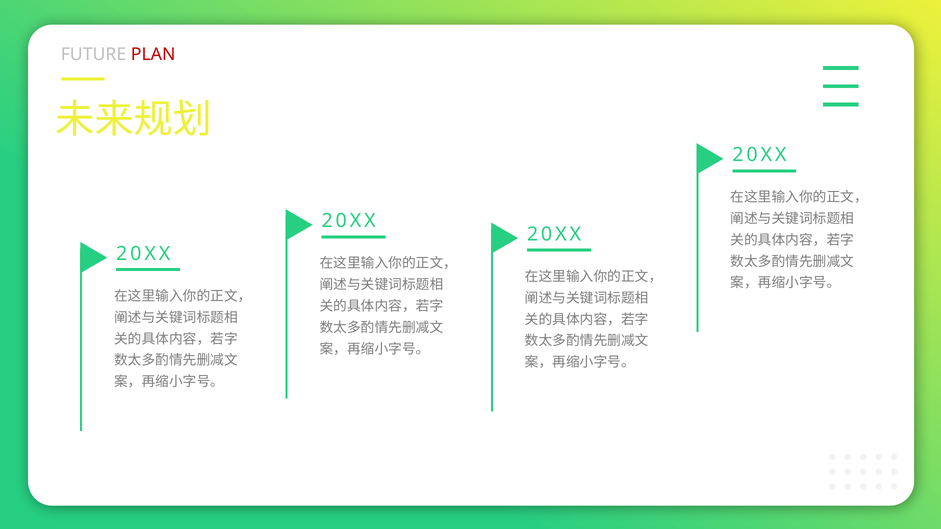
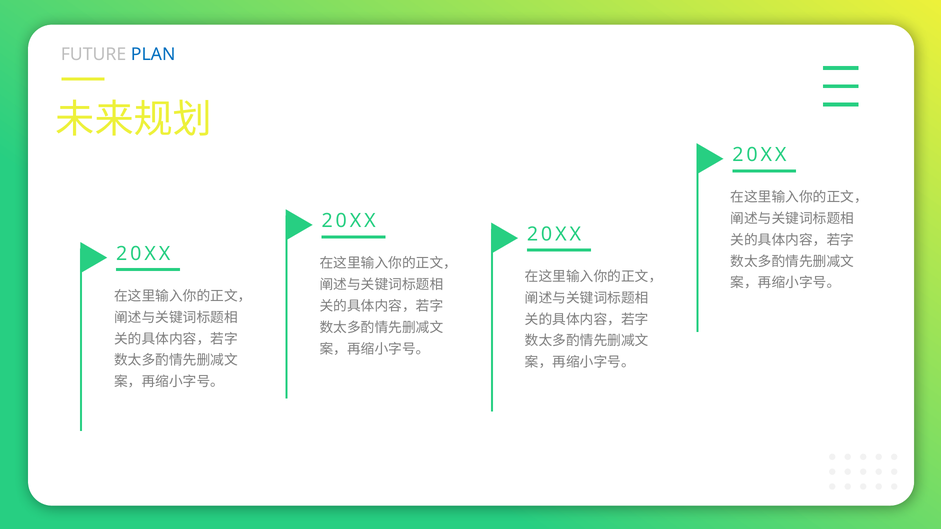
PLAN colour: red -> blue
